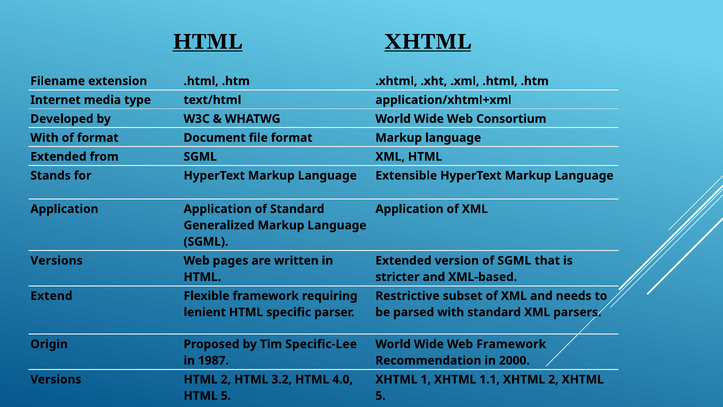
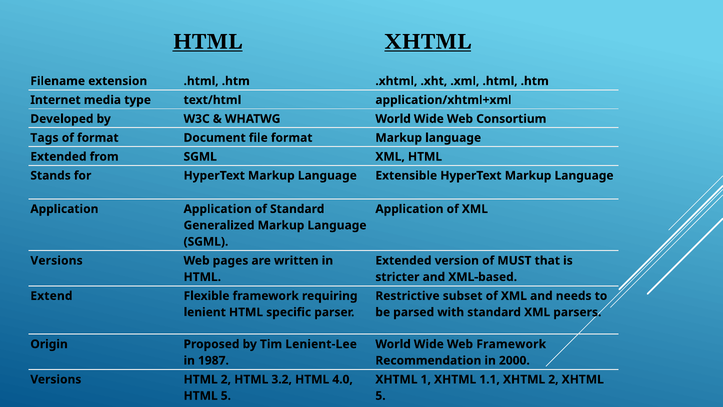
With at (44, 138): With -> Tags
of SGML: SGML -> MUST
Specific-Lee: Specific-Lee -> Lenient-Lee
